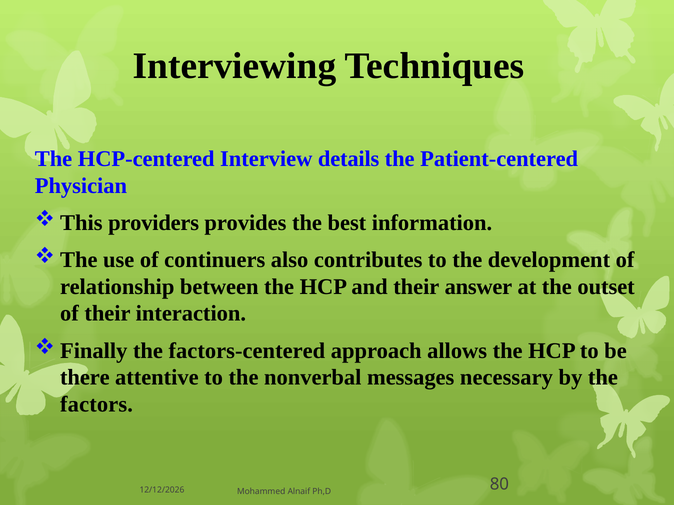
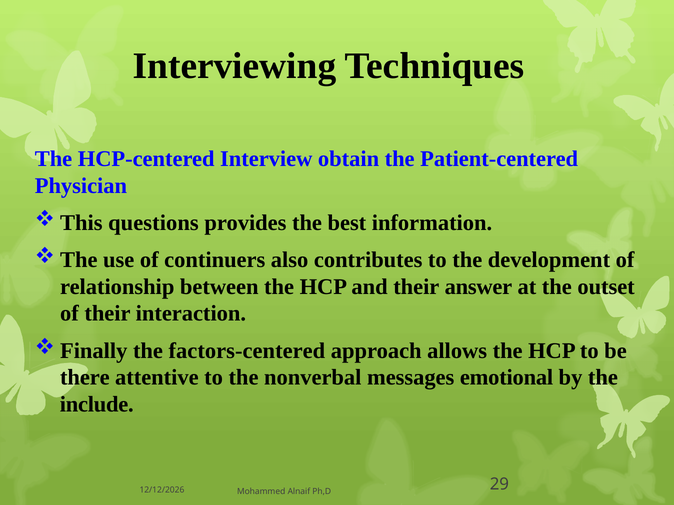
details: details -> obtain
providers: providers -> questions
necessary: necessary -> emotional
factors: factors -> include
80: 80 -> 29
